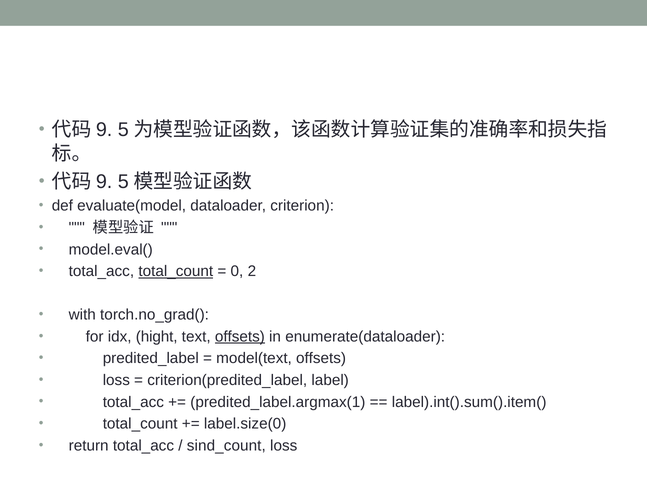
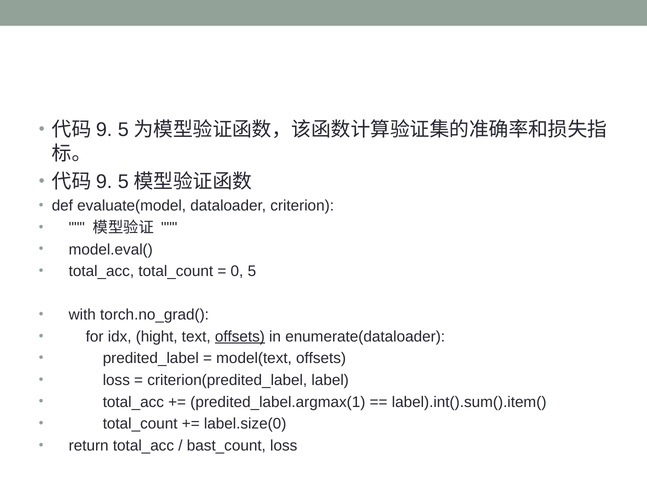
total_count at (176, 271) underline: present -> none
2: 2 -> 5
sind_count: sind_count -> bast_count
